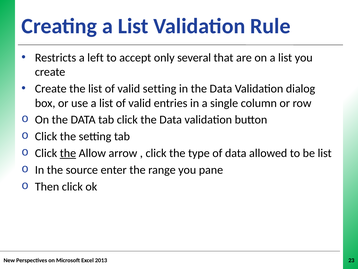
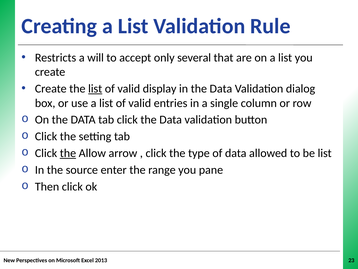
left: left -> will
list at (95, 89) underline: none -> present
valid setting: setting -> display
